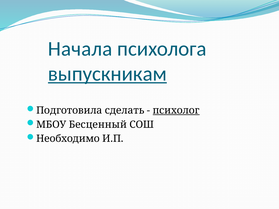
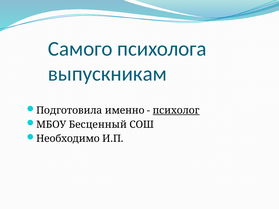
Начала: Начала -> Самого
выпускникам underline: present -> none
сделать: сделать -> именно
